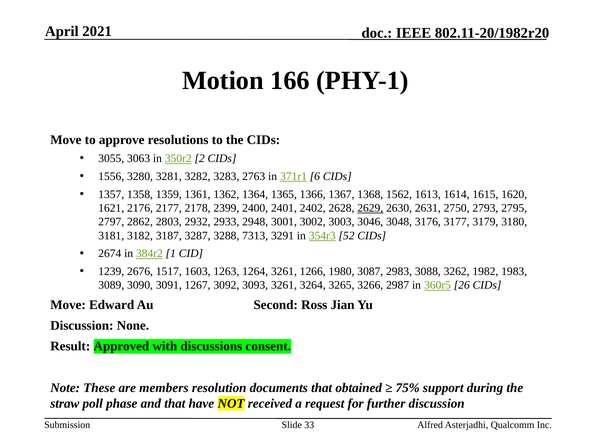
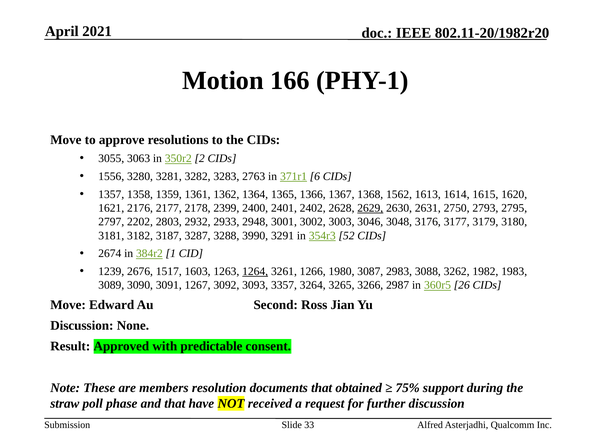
2862: 2862 -> 2202
7313: 7313 -> 3990
1264 underline: none -> present
3093 3261: 3261 -> 3357
discussions: discussions -> predictable
